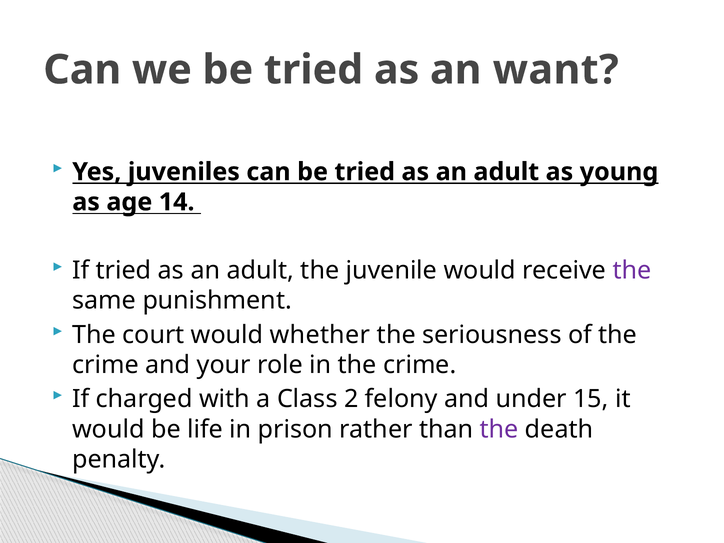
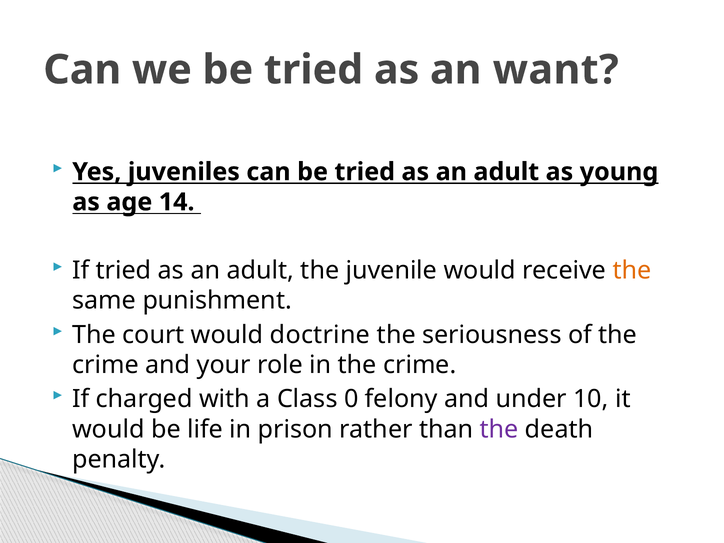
the at (632, 270) colour: purple -> orange
whether: whether -> doctrine
2: 2 -> 0
15: 15 -> 10
